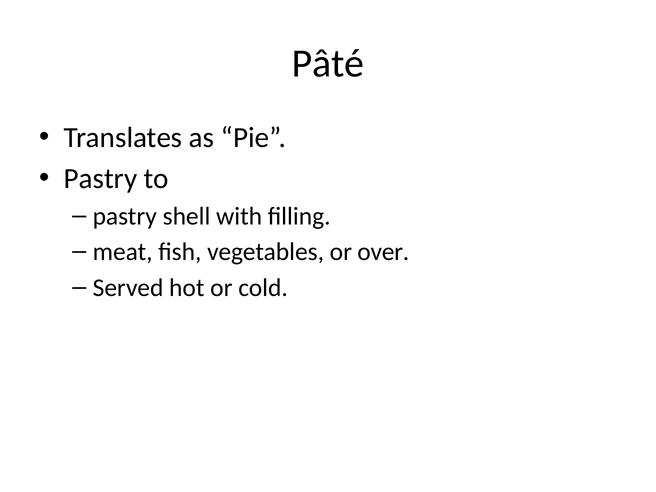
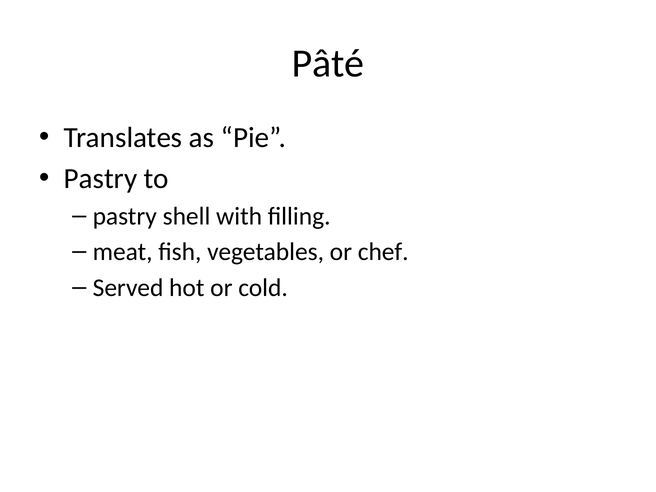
over: over -> chef
